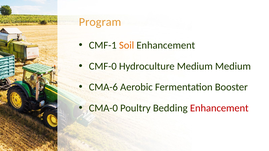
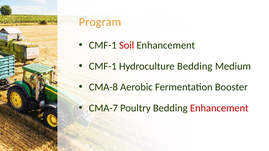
Soil colour: orange -> red
CMF-0 at (103, 66): CMF-0 -> CMF-1
Hydroculture Medium: Medium -> Bedding
CMA-6: CMA-6 -> CMA-8
CMA-0: CMA-0 -> CMA-7
